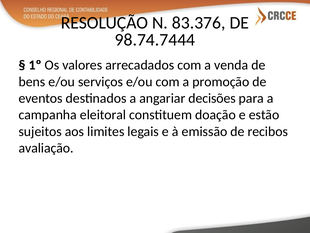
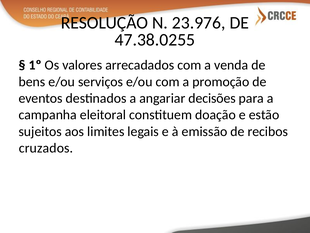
83.376: 83.376 -> 23.976
98.74.7444: 98.74.7444 -> 47.38.0255
avaliação: avaliação -> cruzados
